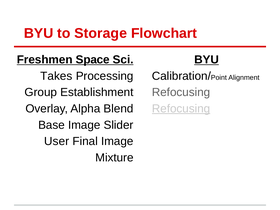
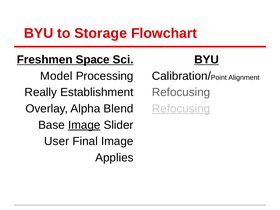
Takes: Takes -> Model
Group: Group -> Really
Image at (84, 125) underline: none -> present
Mixture: Mixture -> Applies
